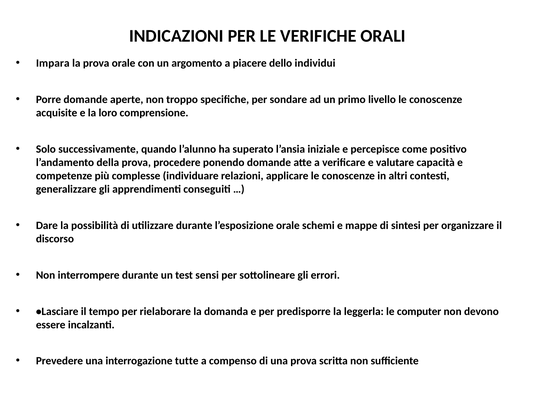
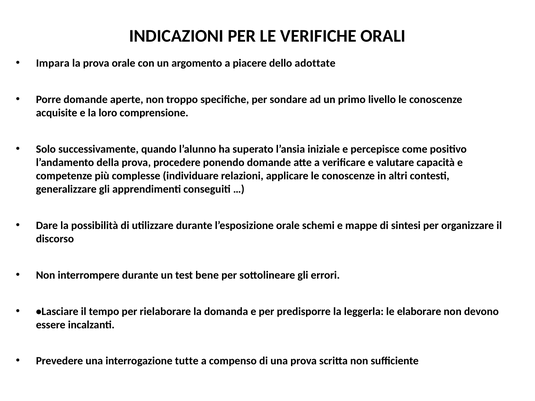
individui: individui -> adottate
sensi: sensi -> bene
computer: computer -> elaborare
